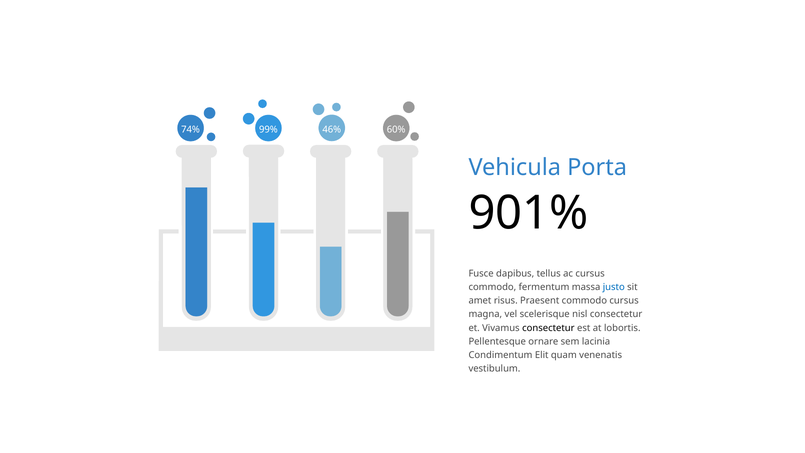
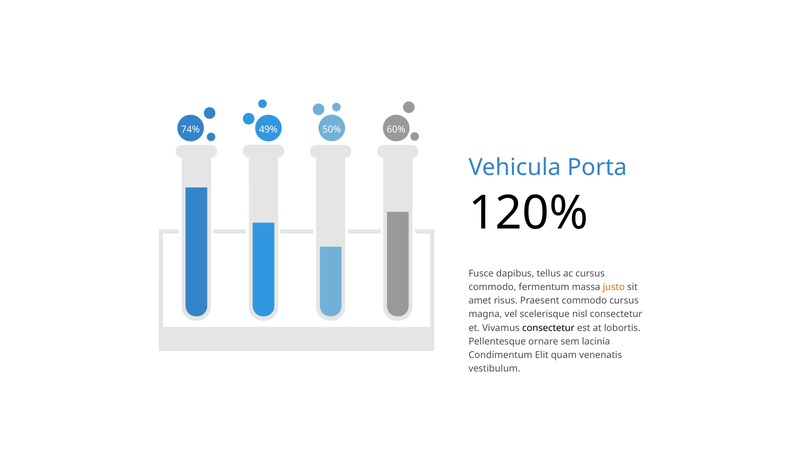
99%: 99% -> 49%
46%: 46% -> 50%
901%: 901% -> 120%
justo colour: blue -> orange
